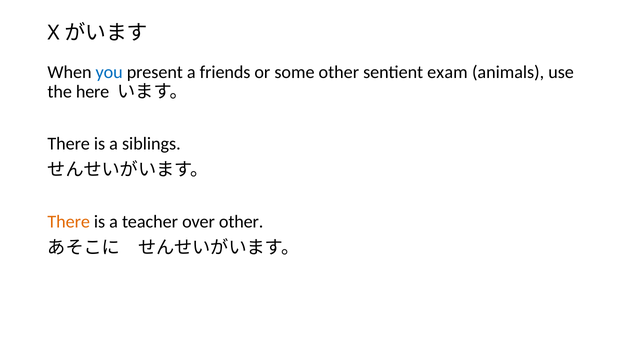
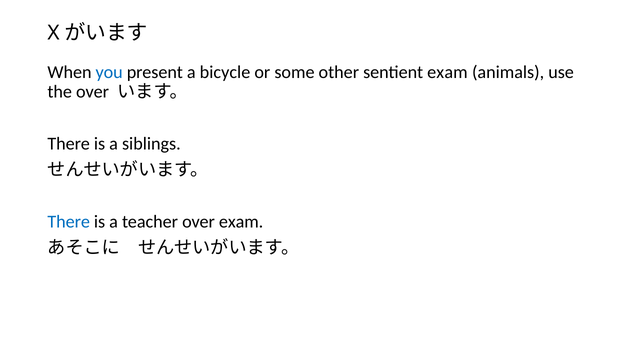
friends: friends -> bicycle
the here: here -> over
There at (69, 222) colour: orange -> blue
over other: other -> exam
